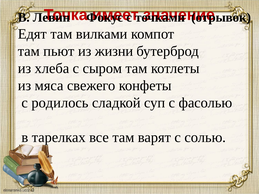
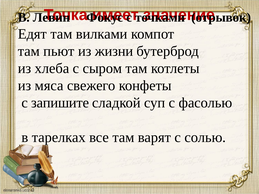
родилось: родилось -> запишите
